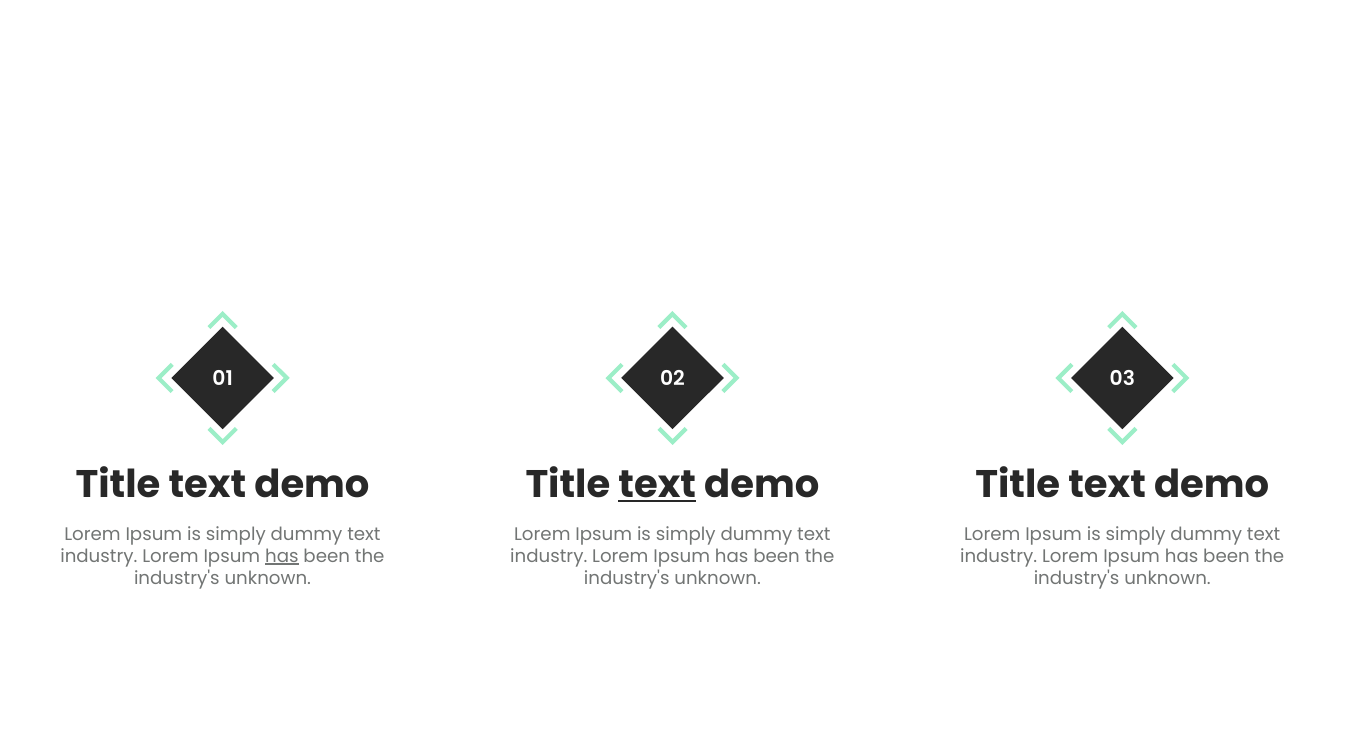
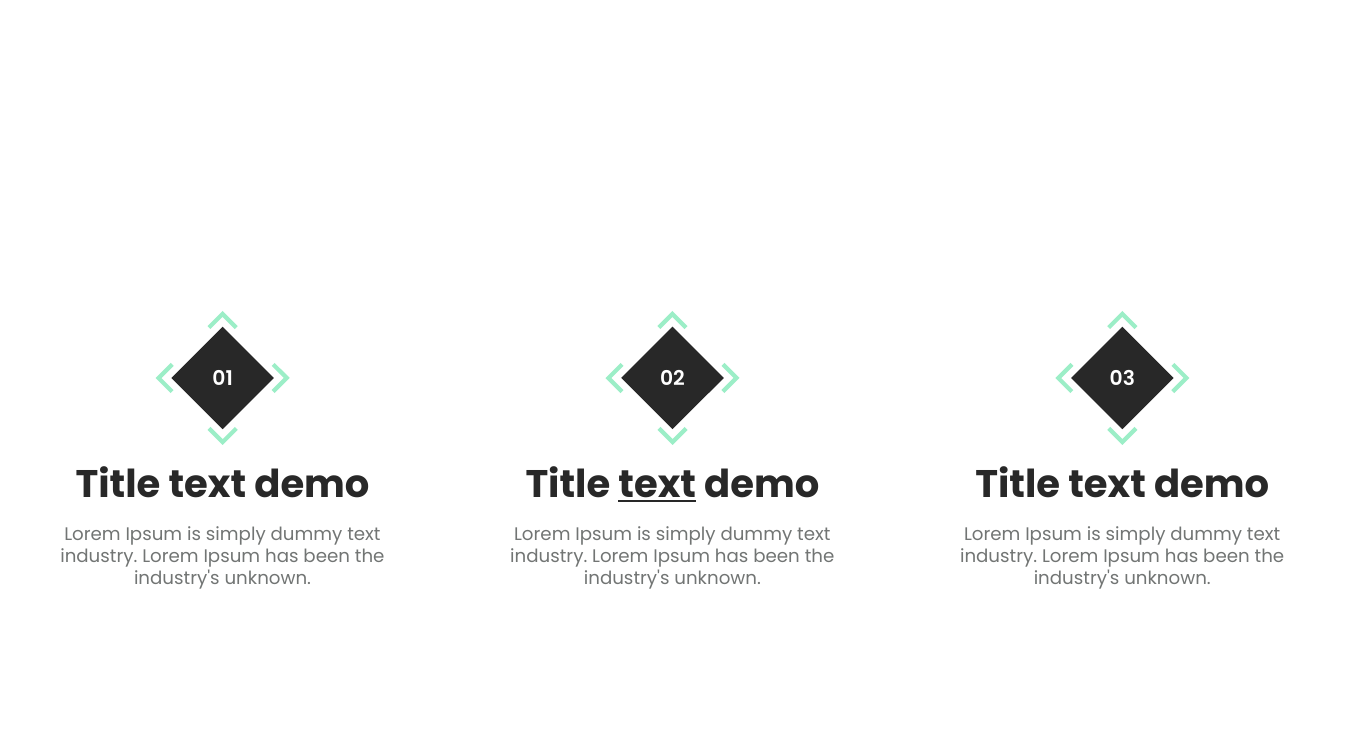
has at (282, 557) underline: present -> none
